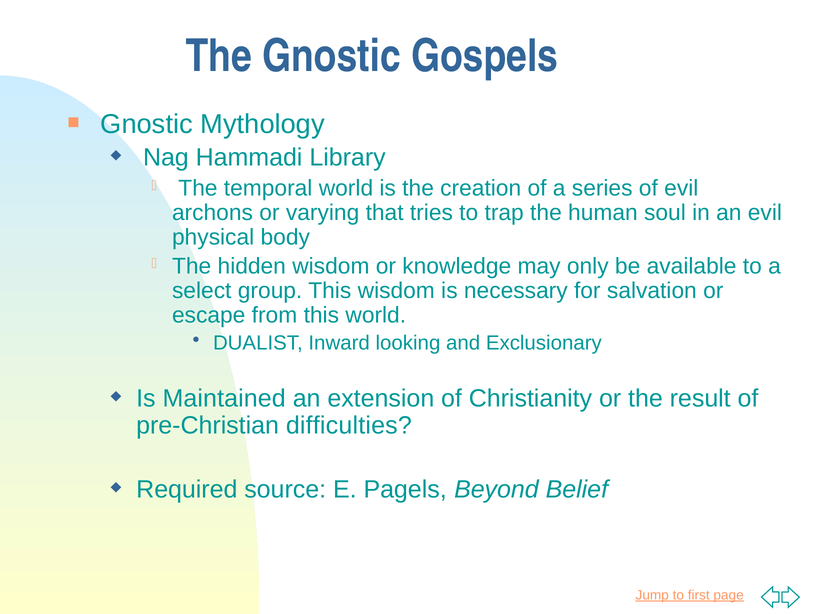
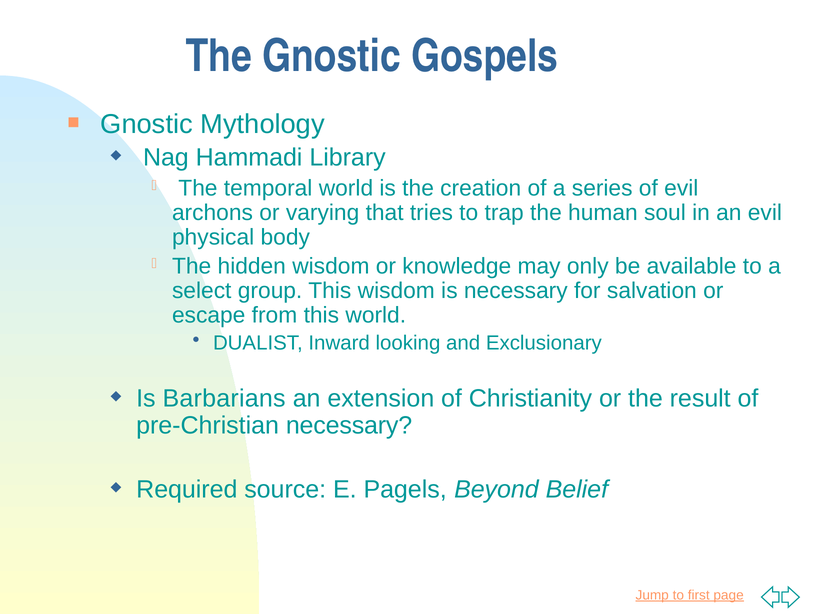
Maintained: Maintained -> Barbarians
pre-Christian difficulties: difficulties -> necessary
